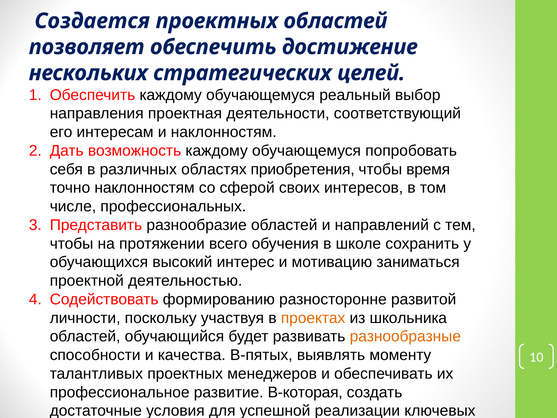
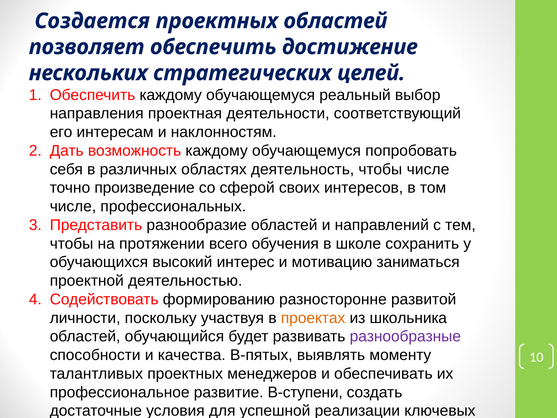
приобретения: приобретения -> деятельность
чтобы время: время -> числе
точно наклонностям: наклонностям -> произведение
разнообразные colour: orange -> purple
В-которая: В-которая -> В-ступени
